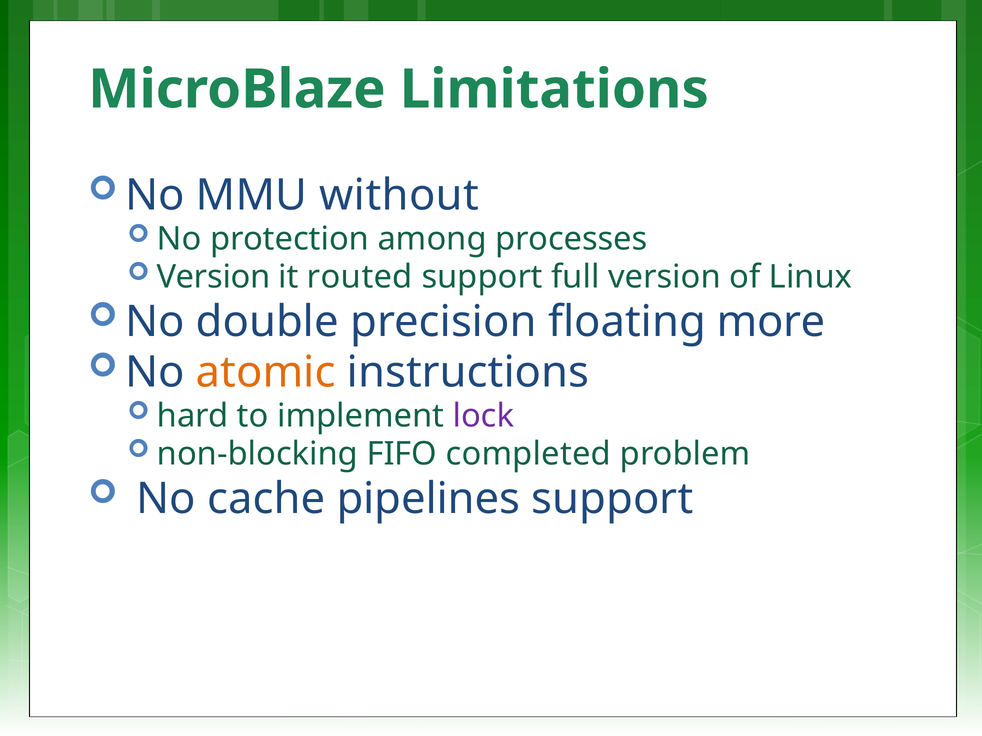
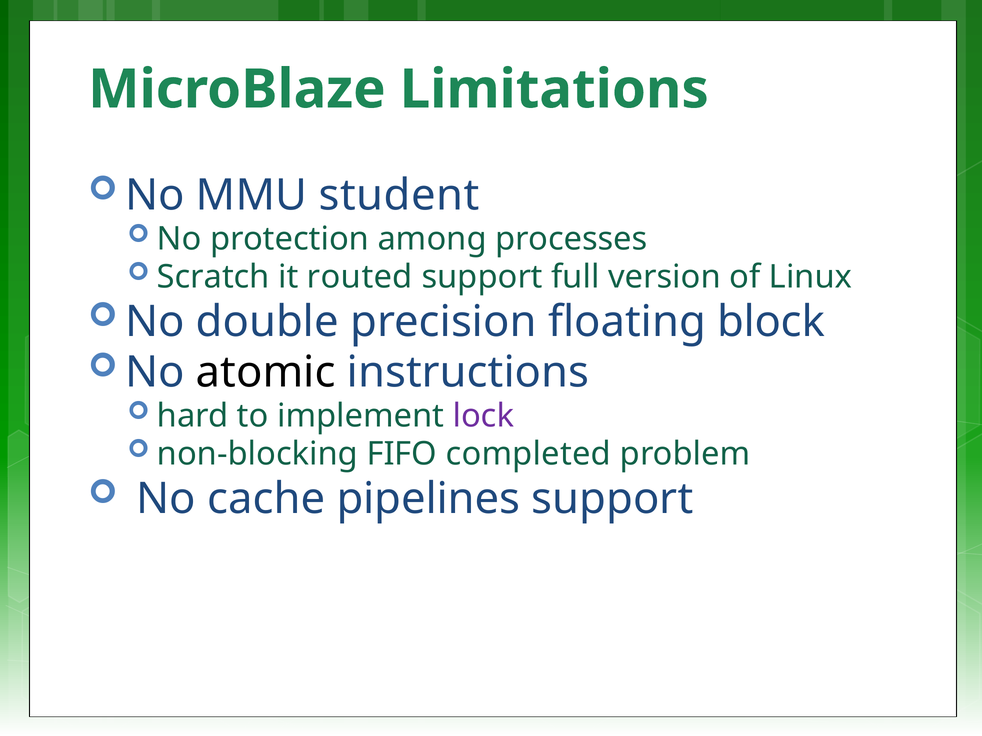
without: without -> student
Version at (213, 277): Version -> Scratch
more: more -> block
atomic colour: orange -> black
